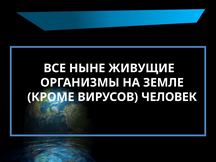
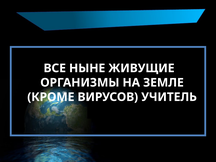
ЧЕЛОВЕК: ЧЕЛОВЕК -> УЧИТЕЛЬ
